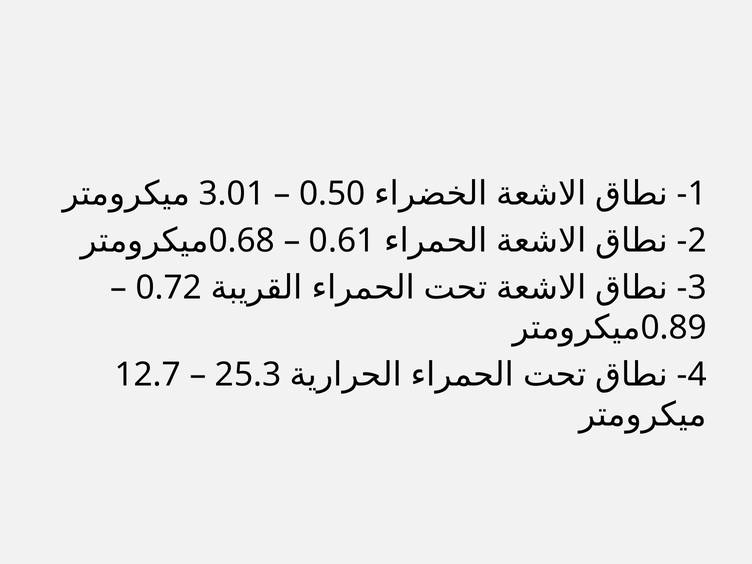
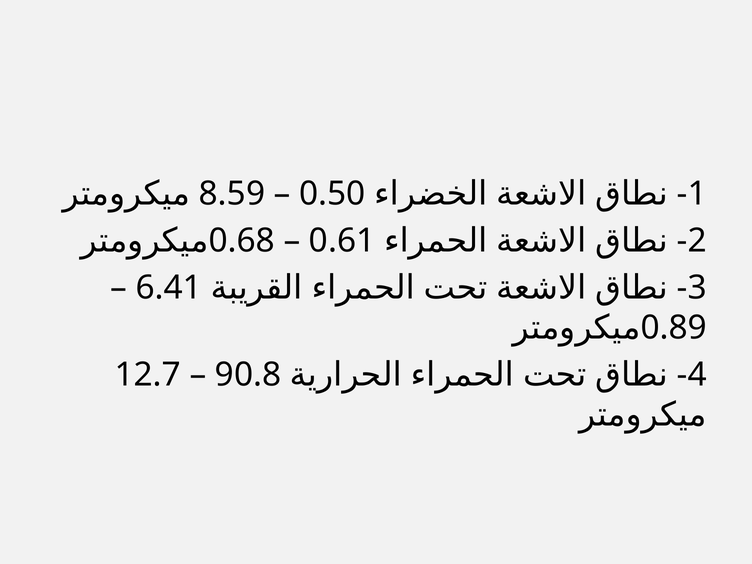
3.01: 3.01 -> 8.59
0.72: 0.72 -> 6.41
25.3: 25.3 -> 90.8
